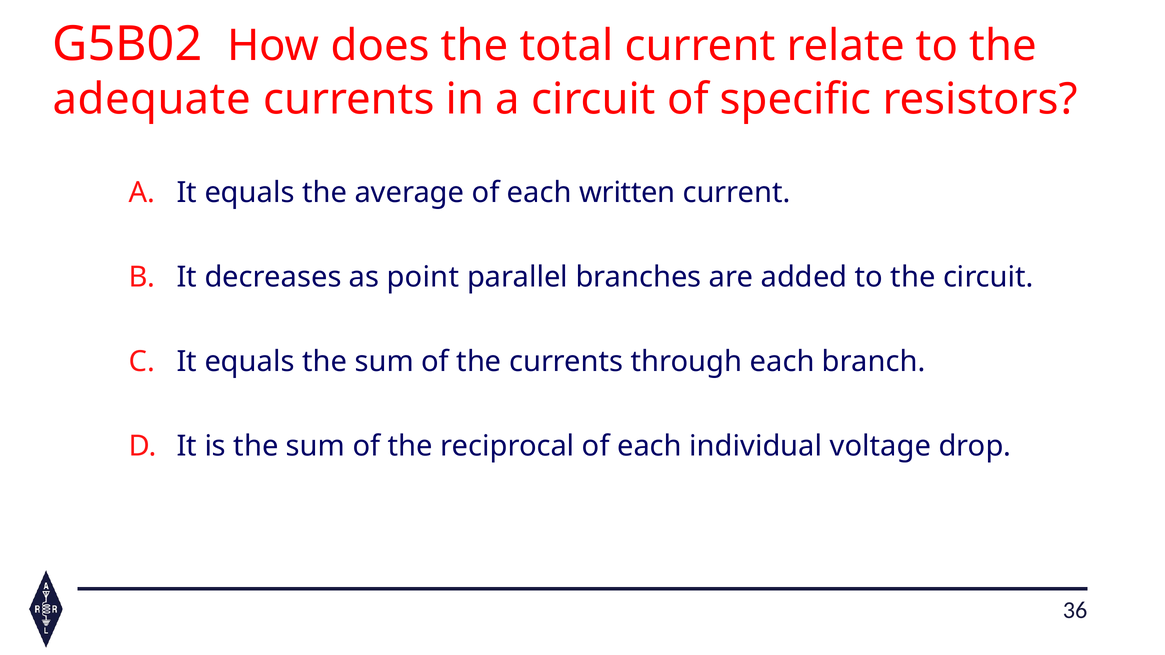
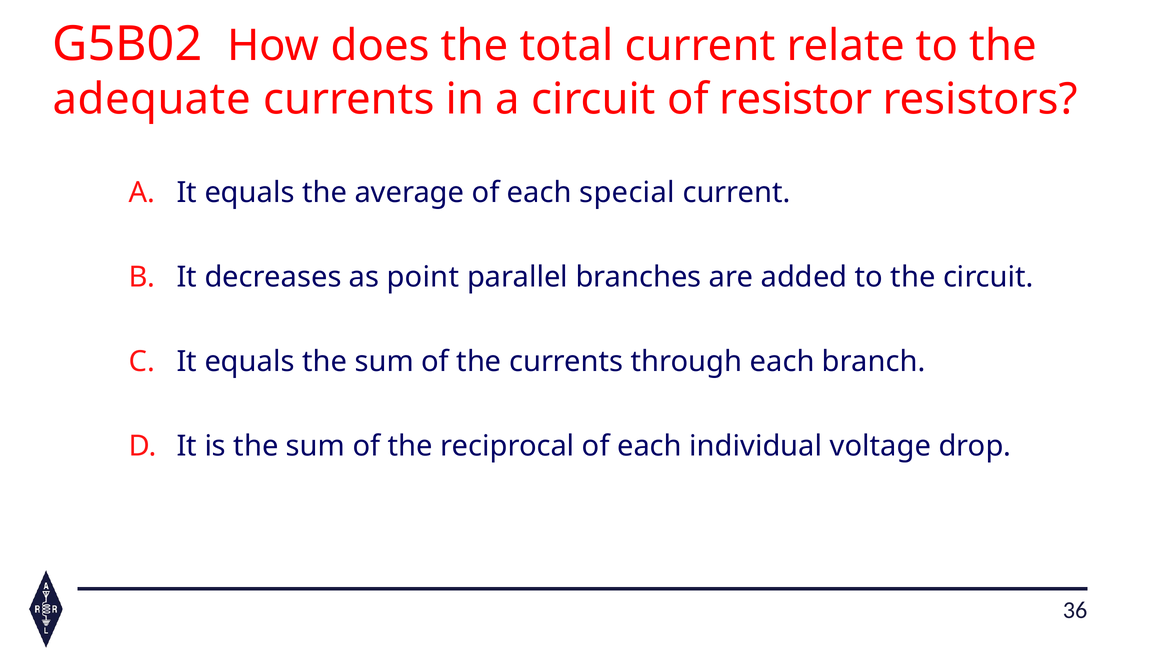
specific: specific -> resistor
written: written -> special
